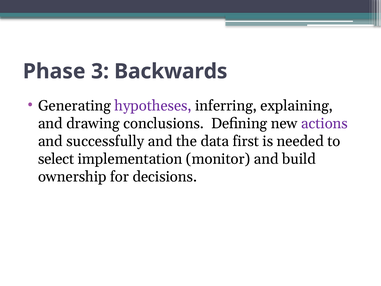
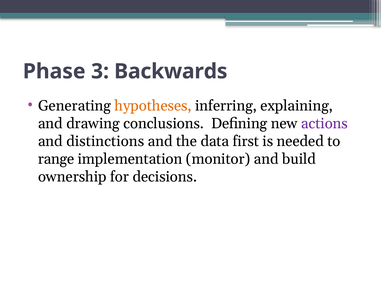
hypotheses colour: purple -> orange
successfully: successfully -> distinctions
select: select -> range
